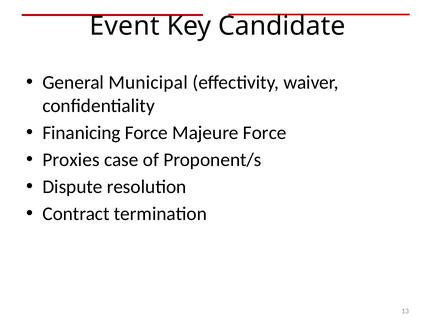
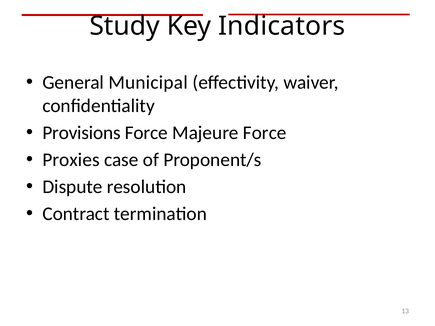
Event: Event -> Study
Candidate: Candidate -> Indicators
Finanicing: Finanicing -> Provisions
